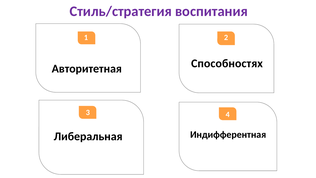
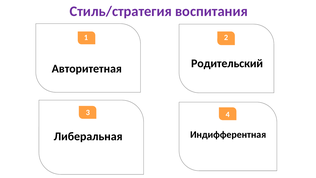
Способностях: Способностях -> Родительский
